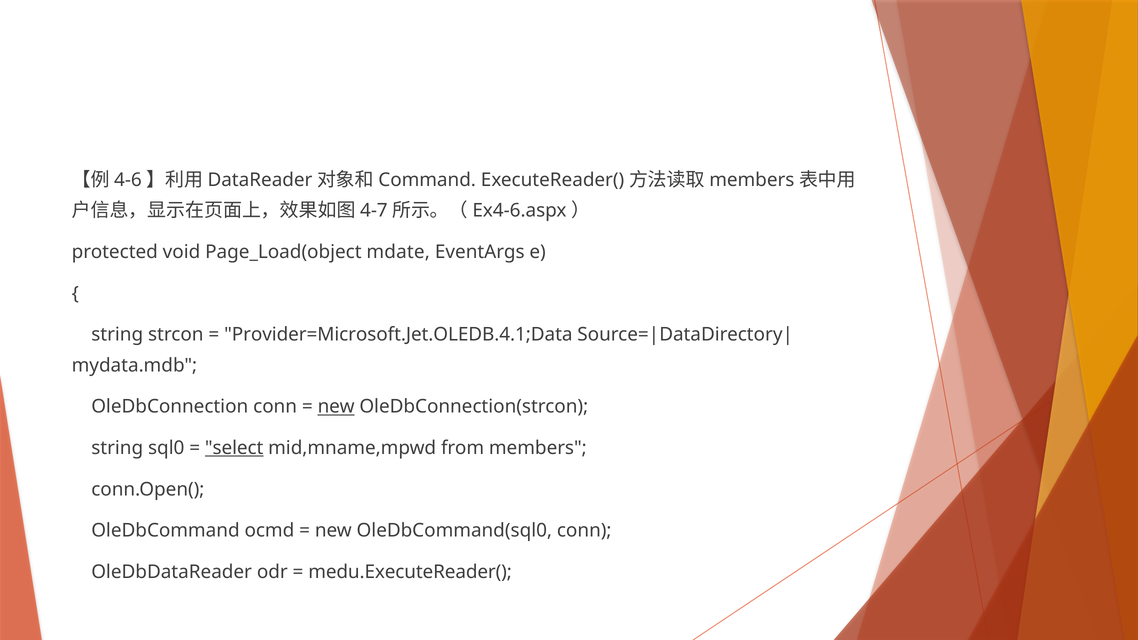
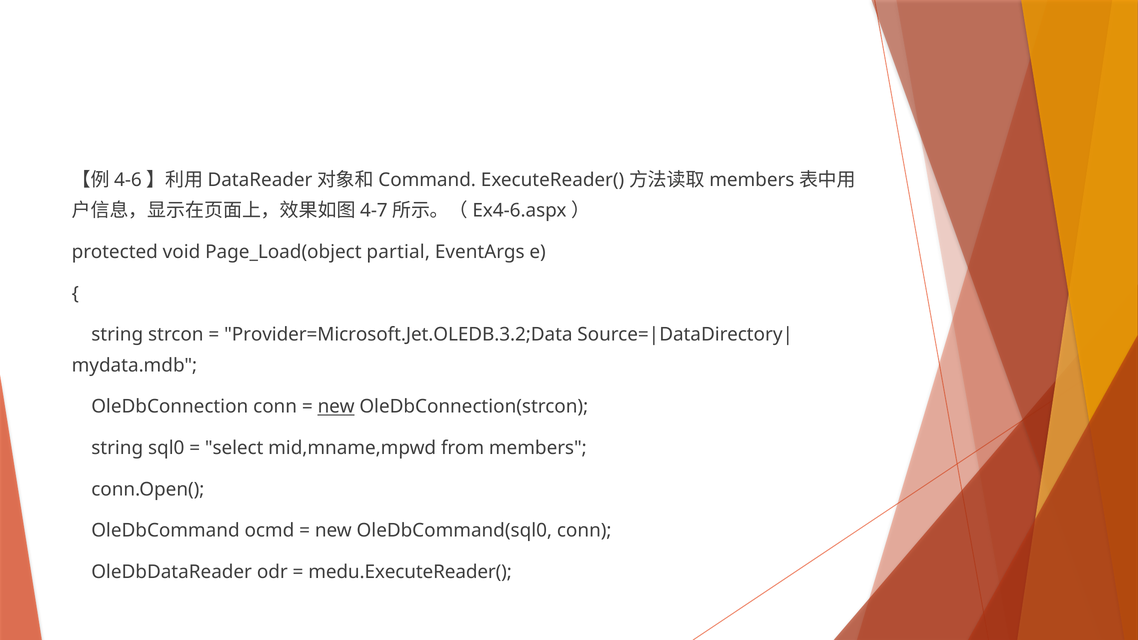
mdate: mdate -> partial
Provider=Microsoft.Jet.OLEDB.4.1;Data: Provider=Microsoft.Jet.OLEDB.4.1;Data -> Provider=Microsoft.Jet.OLEDB.3.2;Data
select underline: present -> none
